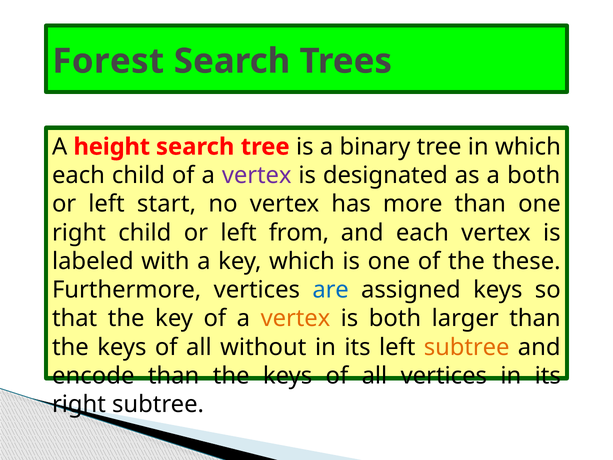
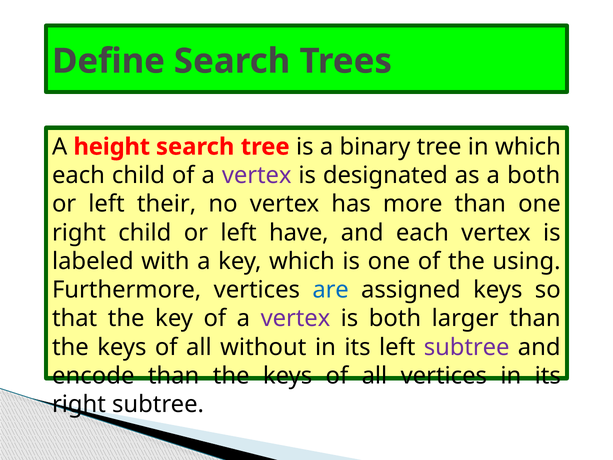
Forest: Forest -> Define
start: start -> their
from: from -> have
these: these -> using
vertex at (295, 318) colour: orange -> purple
subtree at (467, 347) colour: orange -> purple
